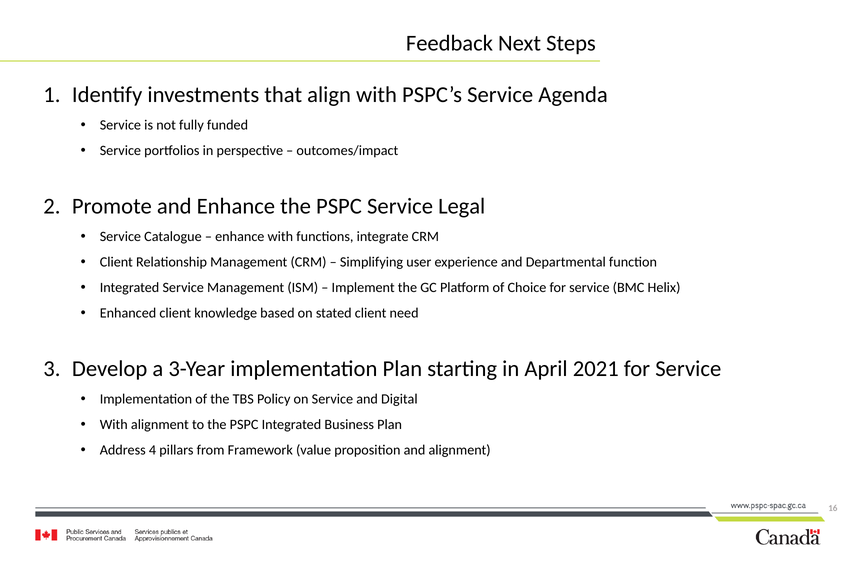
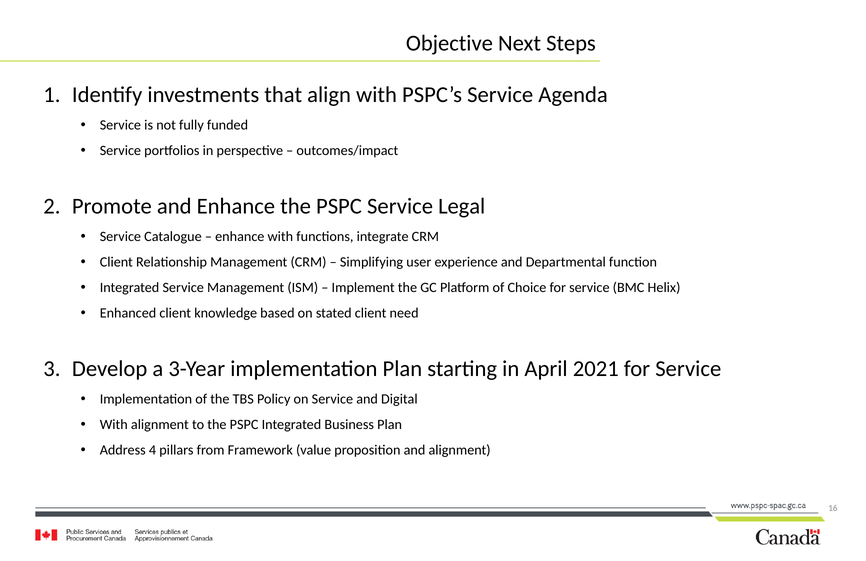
Feedback: Feedback -> Objective
